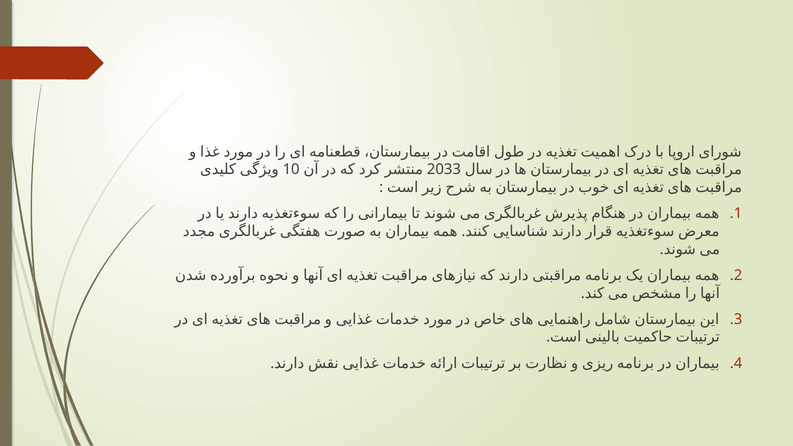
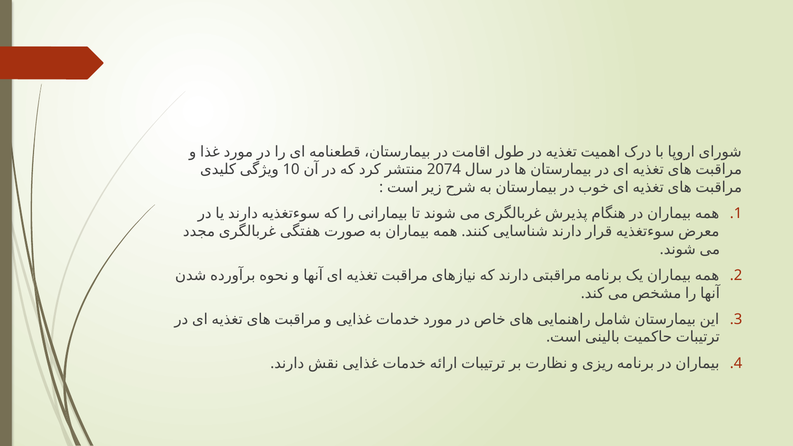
2033: 2033 -> 2074
